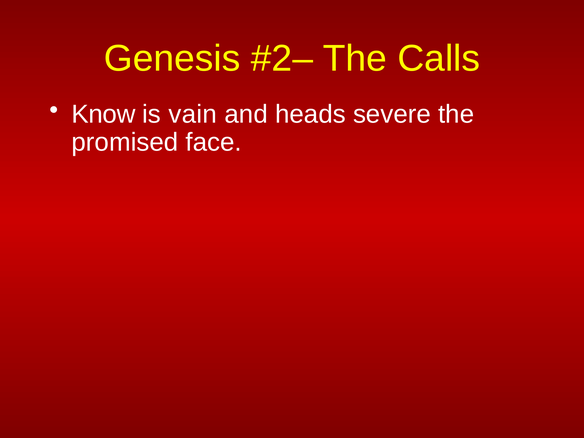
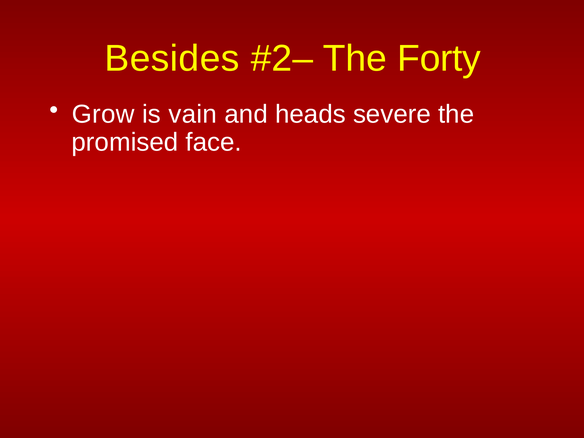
Genesis: Genesis -> Besides
Calls: Calls -> Forty
Know: Know -> Grow
